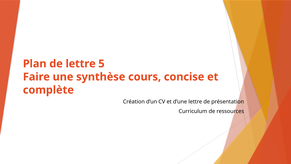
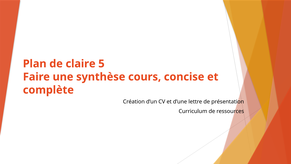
de lettre: lettre -> claire
